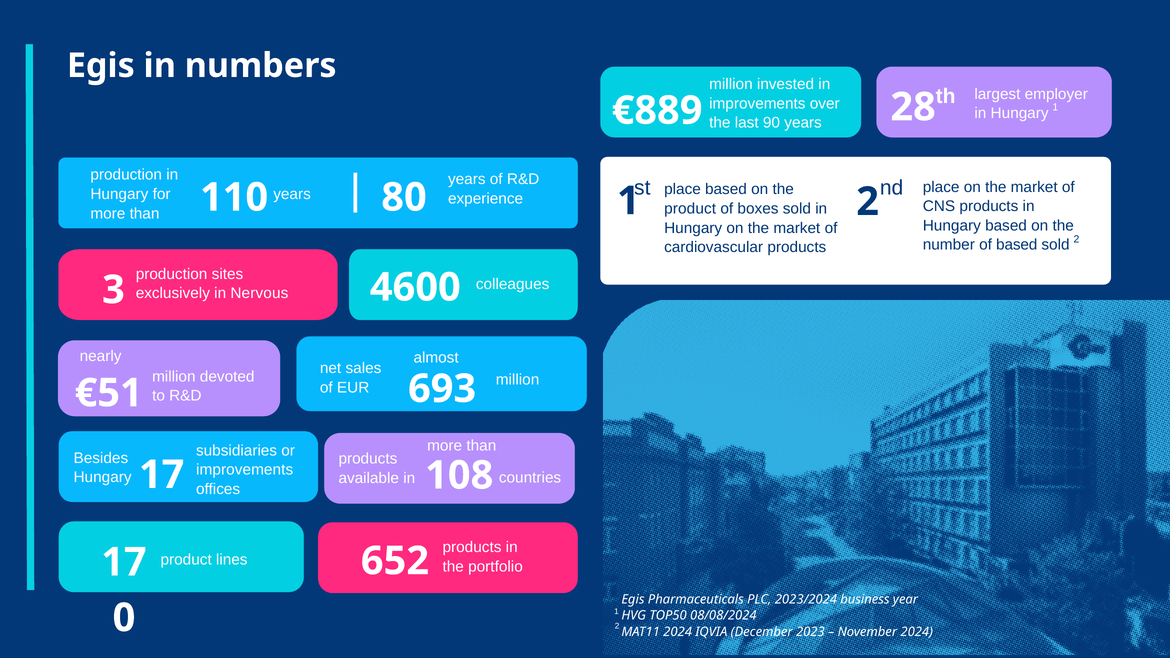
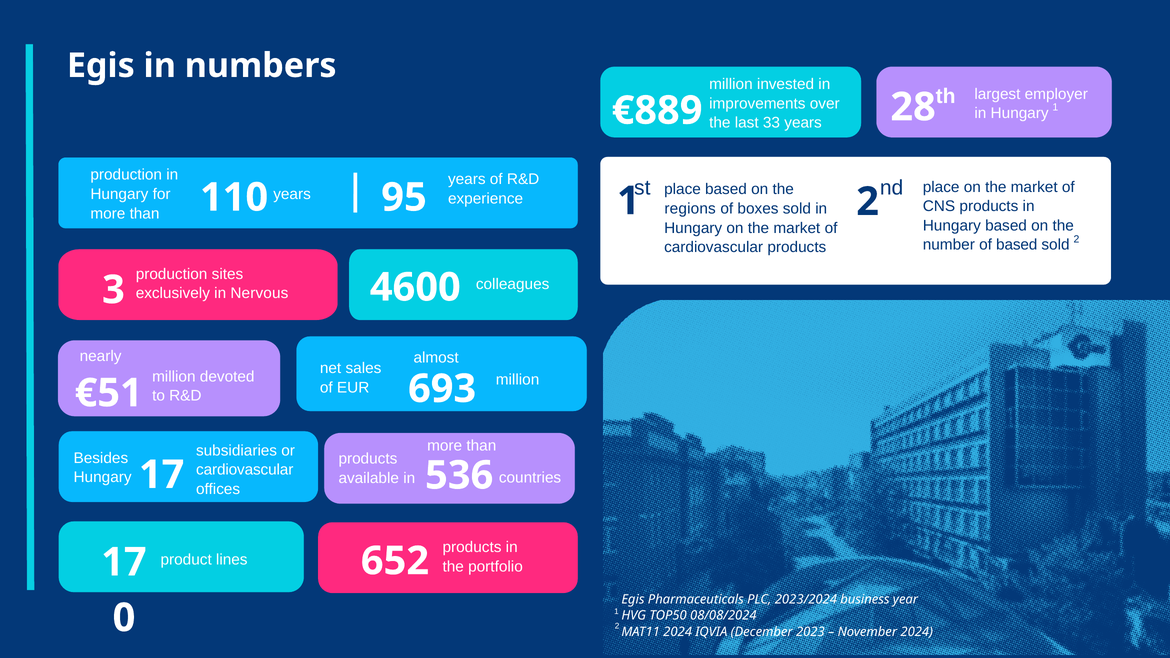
90: 90 -> 33
80: 80 -> 95
product at (690, 209): product -> regions
improvements at (245, 470): improvements -> cardiovascular
108: 108 -> 536
